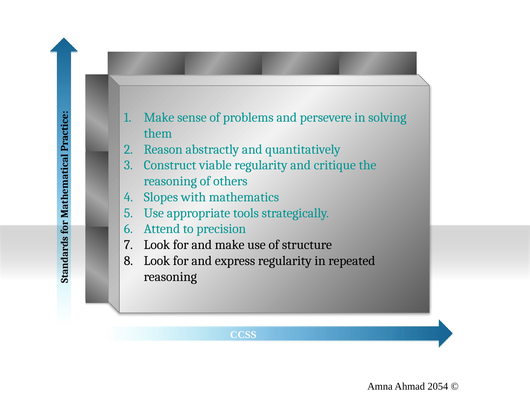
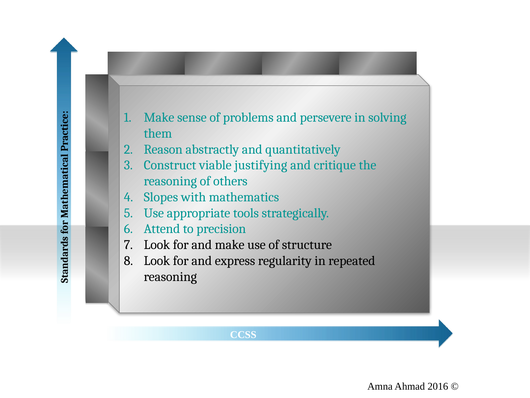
viable regularity: regularity -> justifying
2054: 2054 -> 2016
